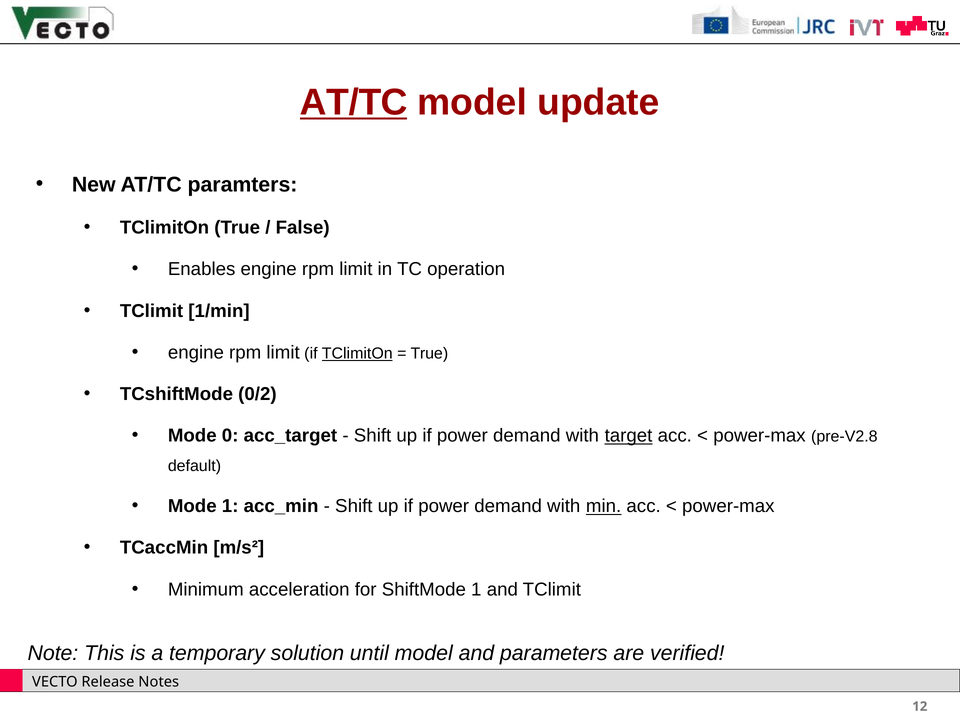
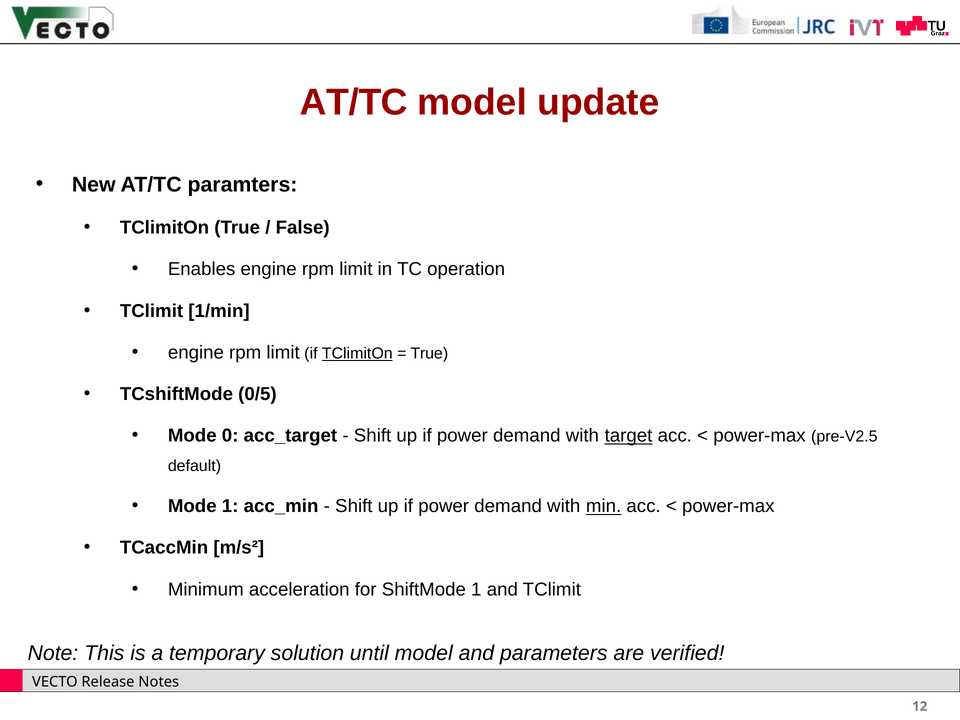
AT/TC at (354, 103) underline: present -> none
0/2: 0/2 -> 0/5
pre-V2.8: pre-V2.8 -> pre-V2.5
